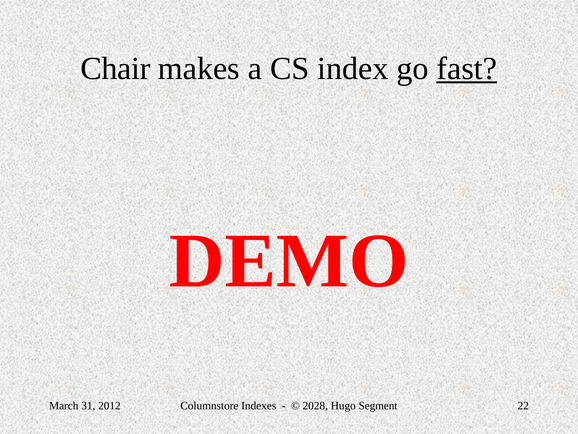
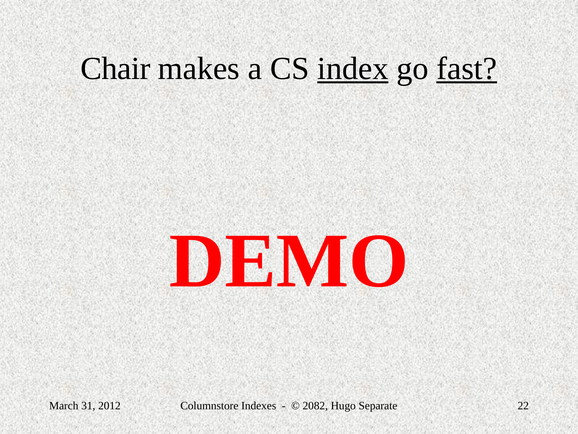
index underline: none -> present
2028: 2028 -> 2082
Segment: Segment -> Separate
